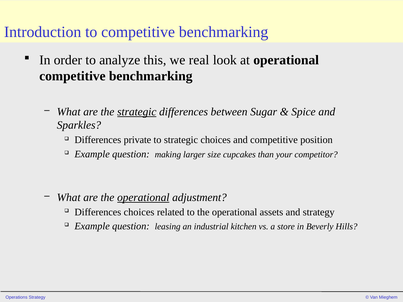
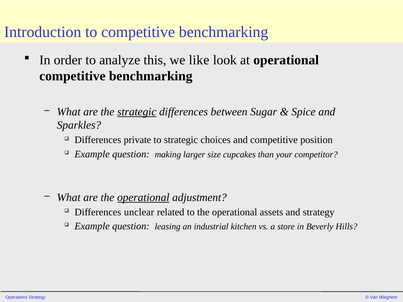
real: real -> like
Differences choices: choices -> unclear
